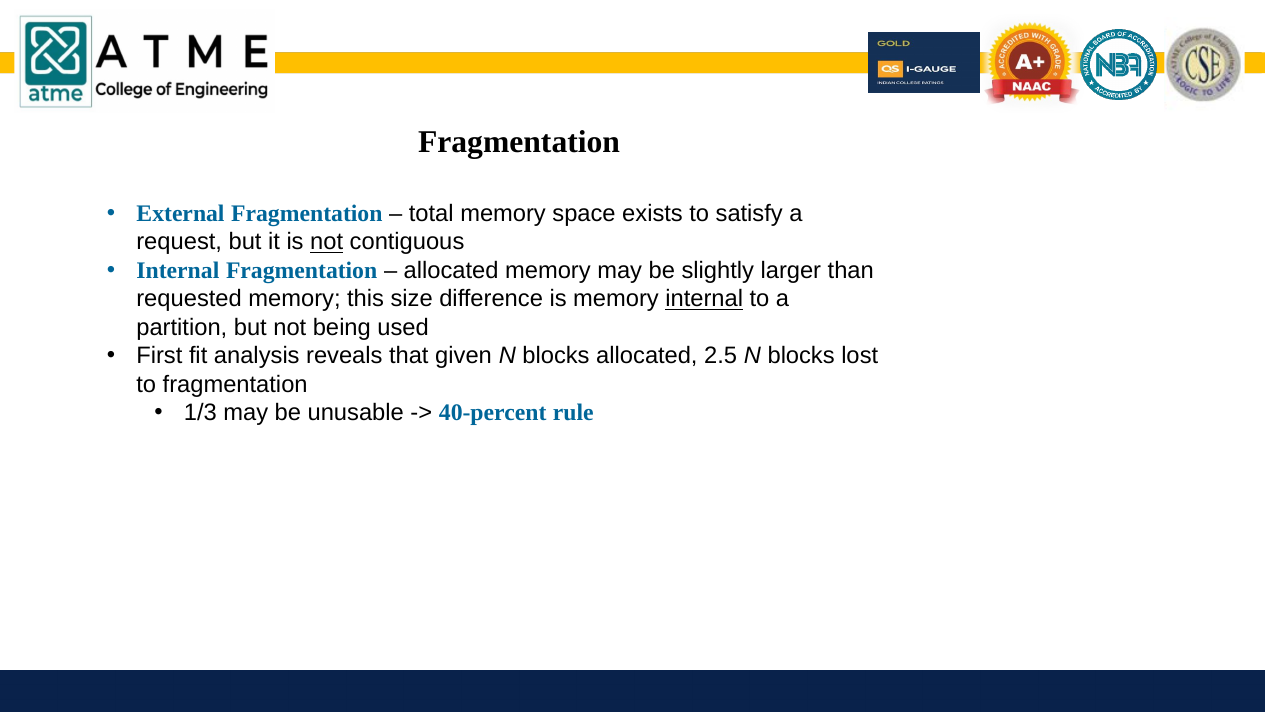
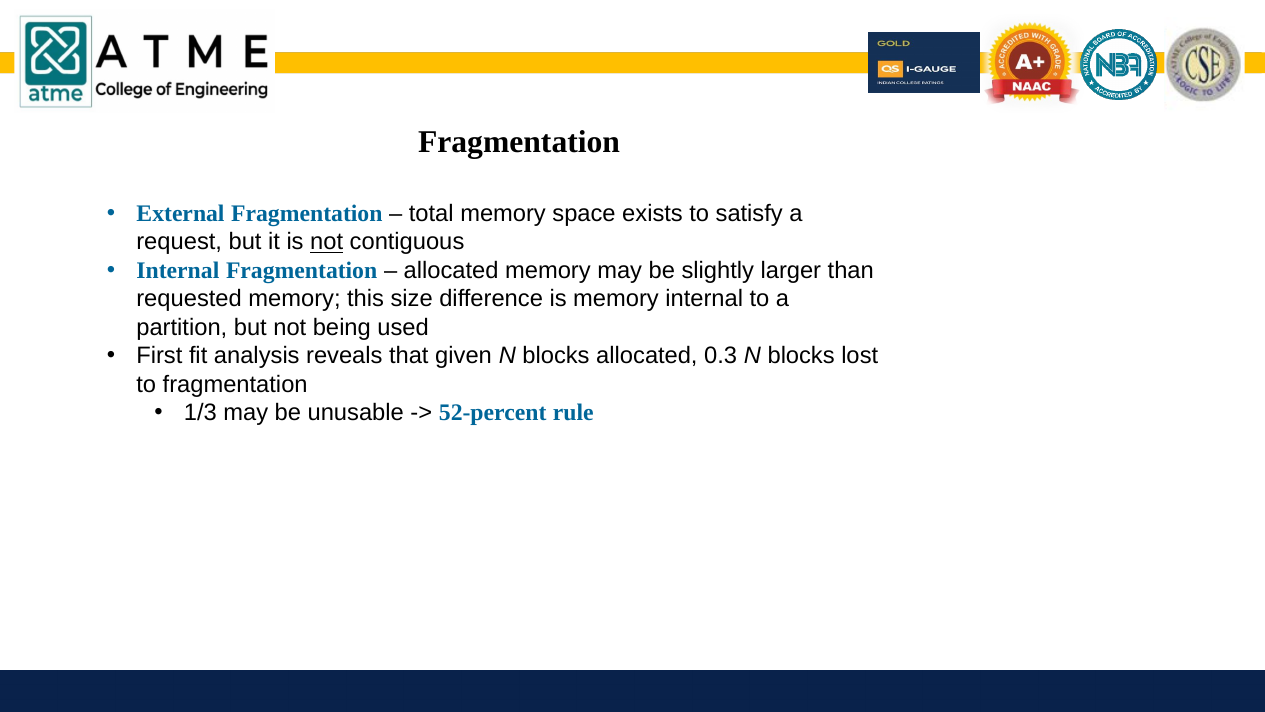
internal at (704, 299) underline: present -> none
2.5: 2.5 -> 0.3
40-percent: 40-percent -> 52-percent
